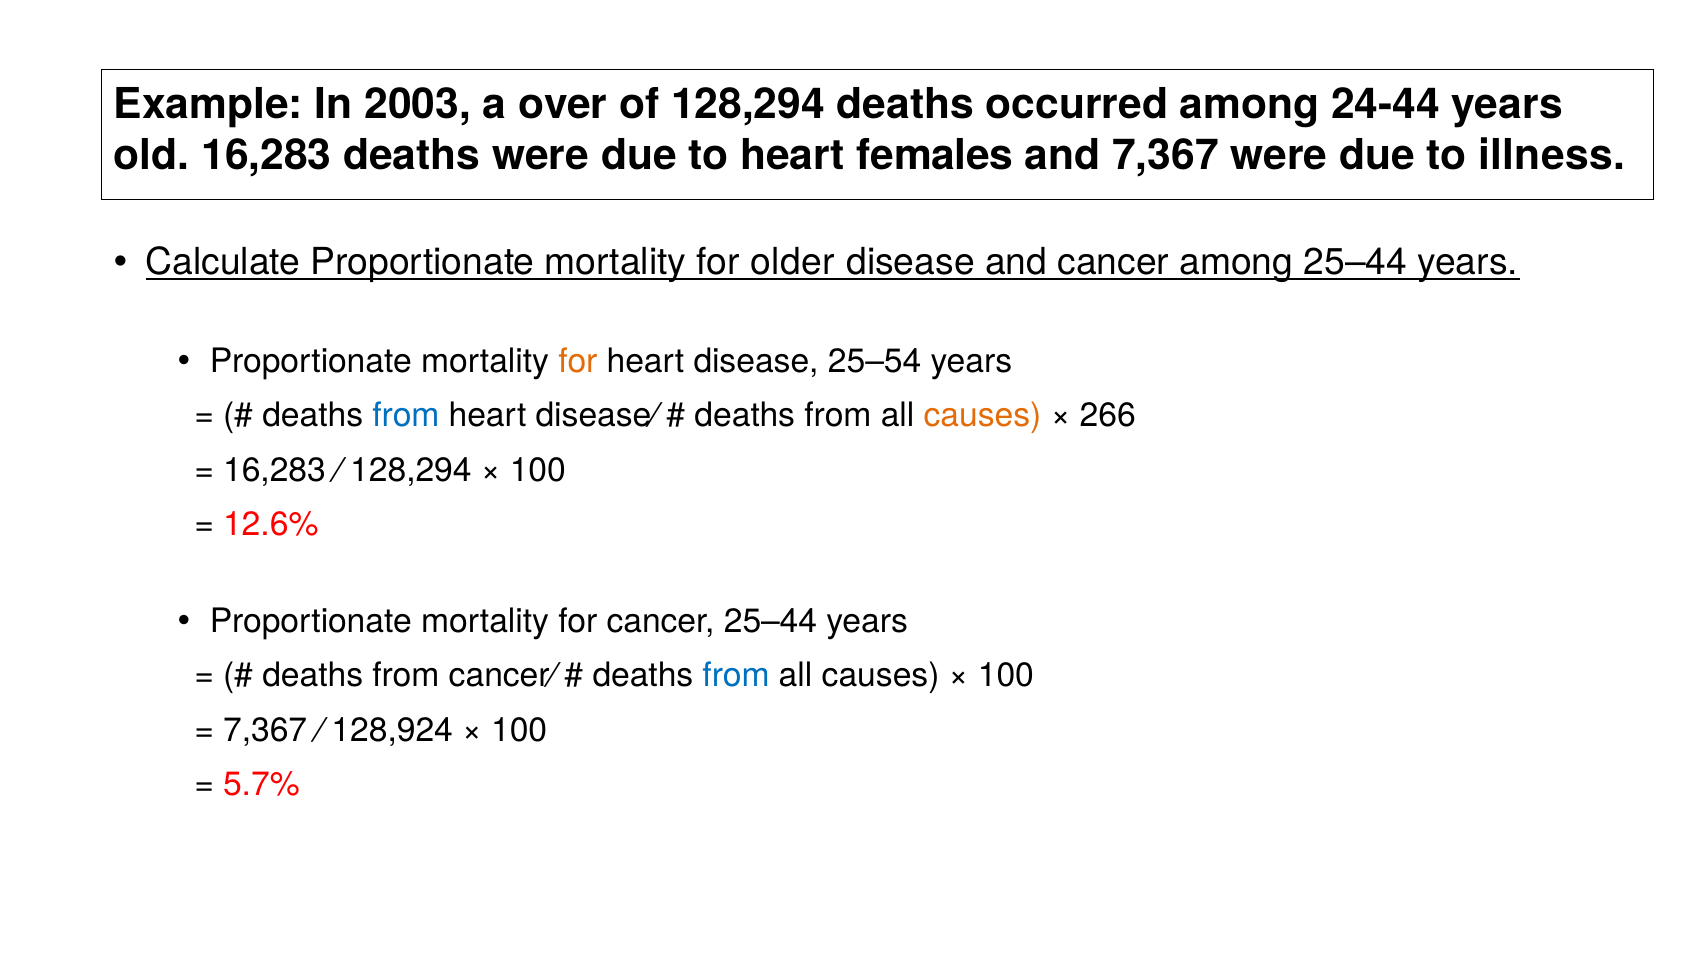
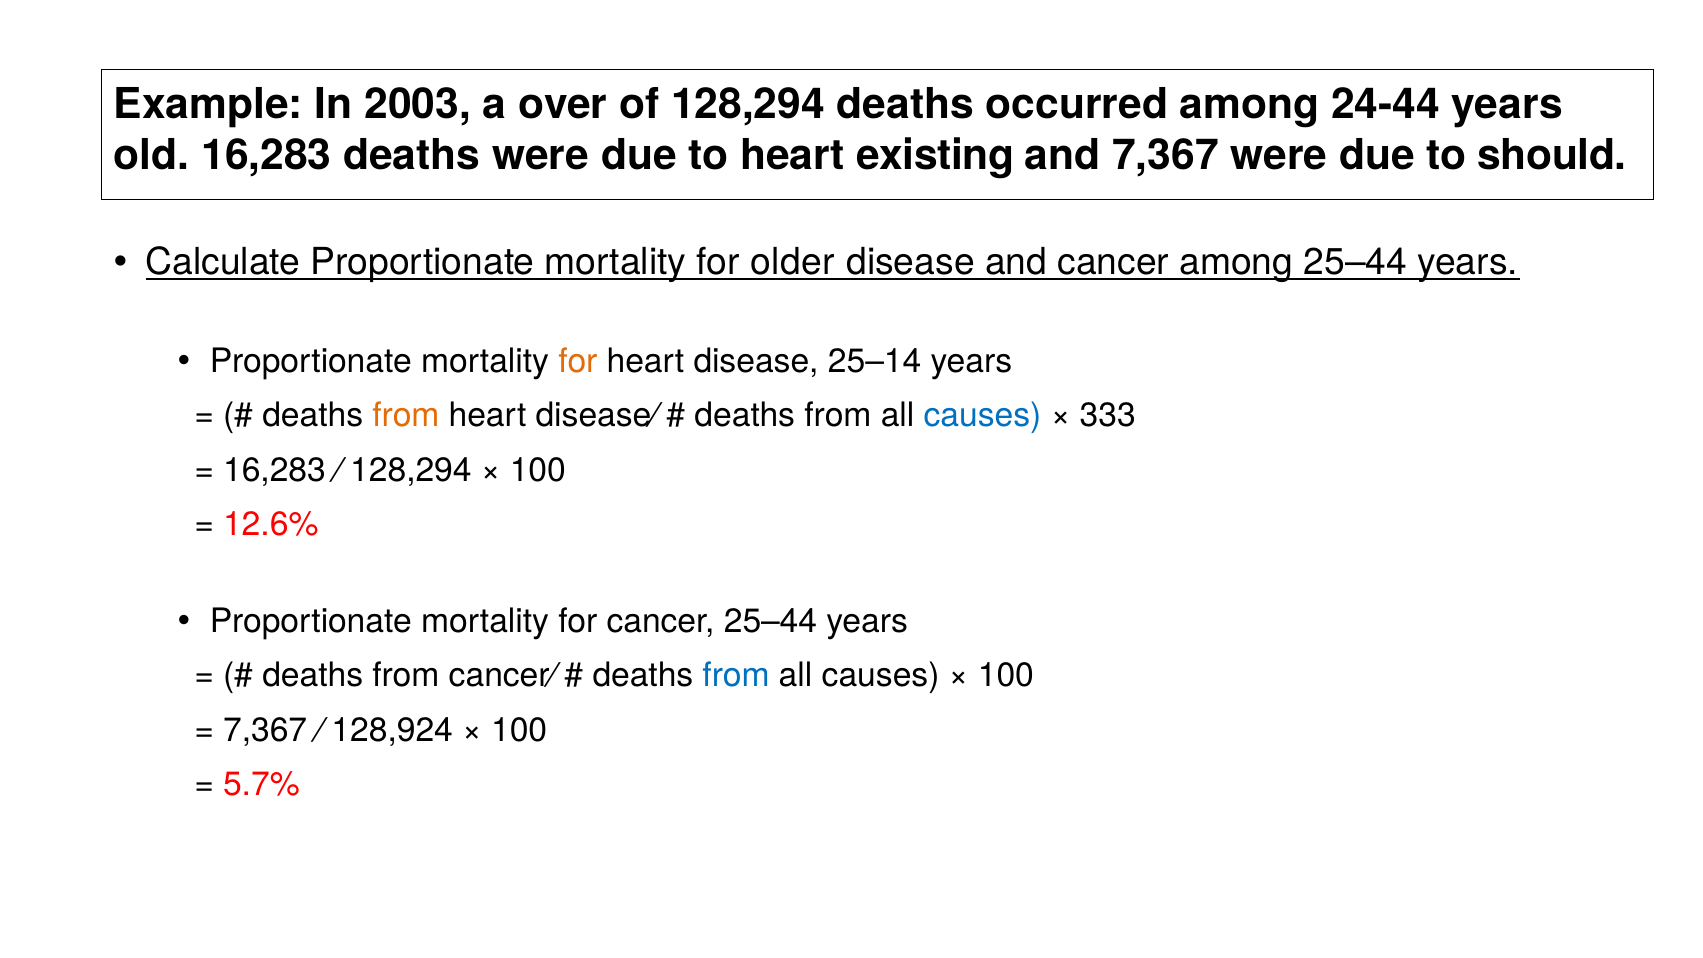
females: females -> existing
illness: illness -> should
25–54: 25–54 -> 25–14
from at (406, 416) colour: blue -> orange
causes at (983, 416) colour: orange -> blue
266: 266 -> 333
